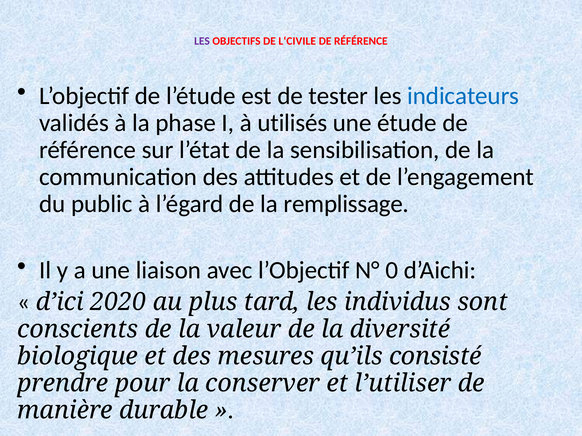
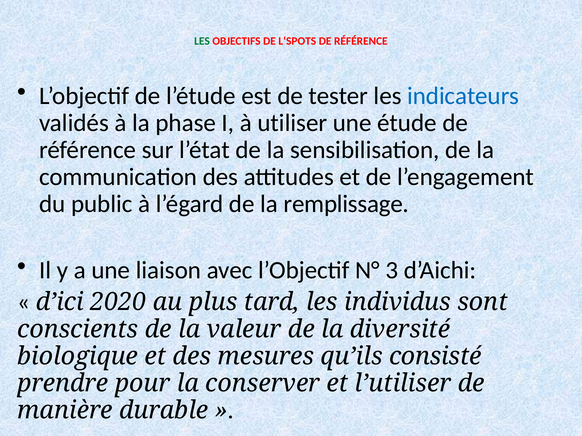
LES at (202, 41) colour: purple -> green
L‘CIVILE: L‘CIVILE -> L‘SPOTS
utilisés: utilisés -> utiliser
0: 0 -> 3
